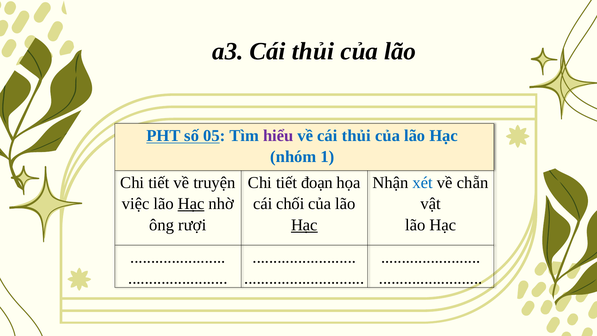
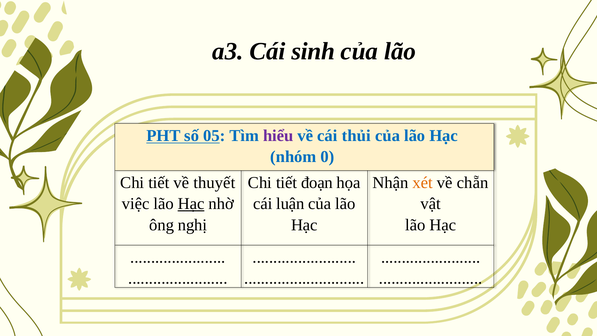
a3 Cái thủi: thủi -> sinh
1: 1 -> 0
truyện: truyện -> thuyết
xét colour: blue -> orange
chối: chối -> luận
rượi: rượi -> nghị
Hạc at (304, 225) underline: present -> none
